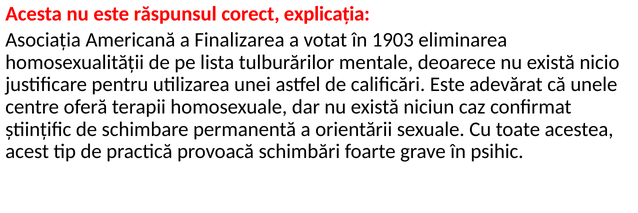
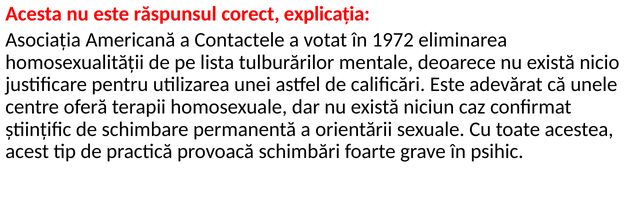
Finalizarea: Finalizarea -> Contactele
1903: 1903 -> 1972
